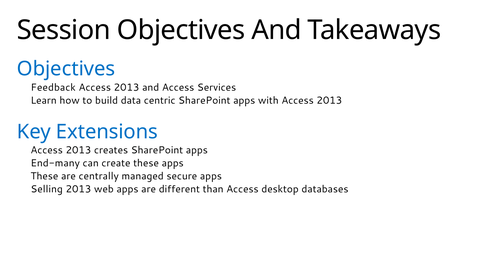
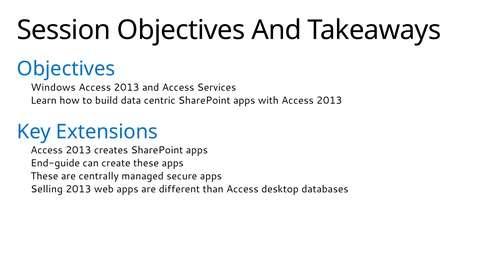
Feedback: Feedback -> Windows
End-many: End-many -> End-guide
